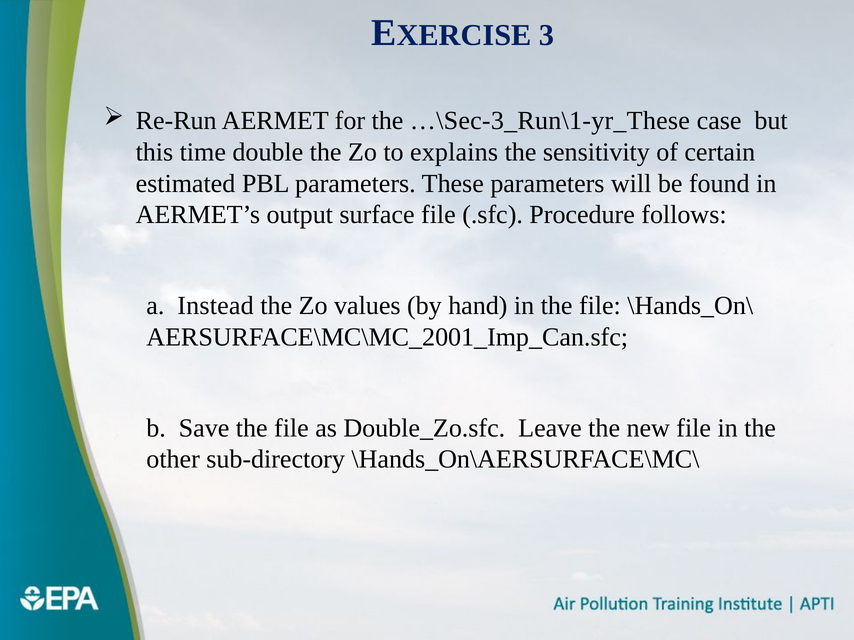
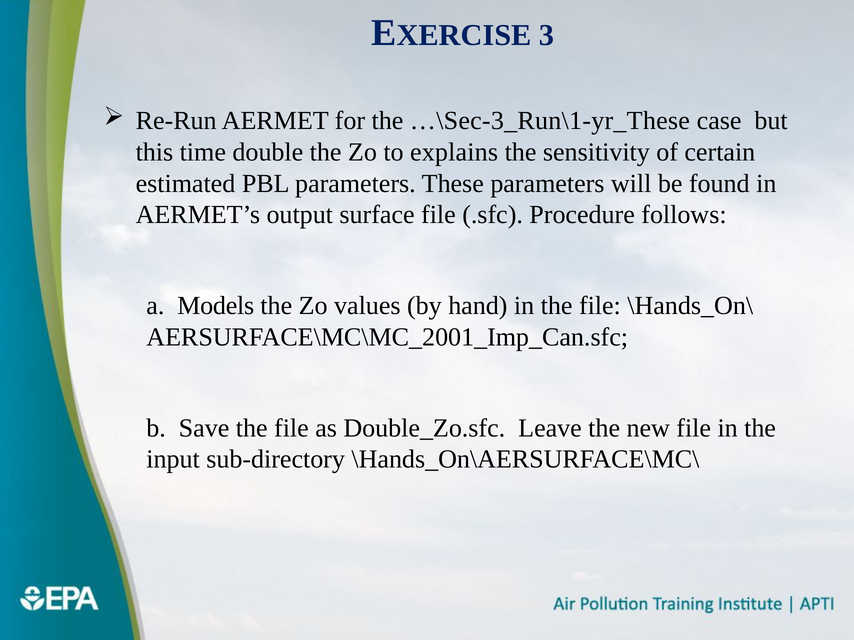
Instead: Instead -> Models
other: other -> input
